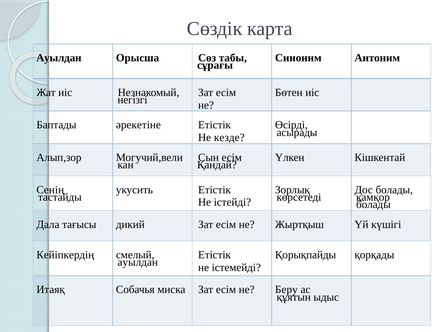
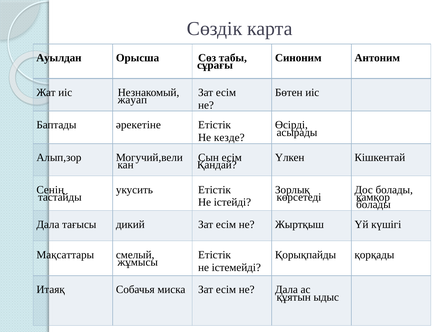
негізгі: негізгі -> жауап
Кейіпкердің: Кейіпкердің -> Мақсаттары
ауылдан at (138, 262): ауылдан -> жұмысы
не Беру: Беру -> Дала
